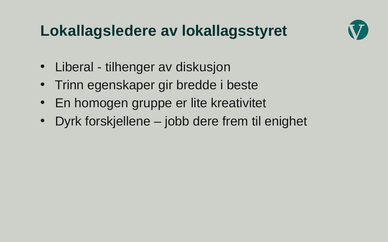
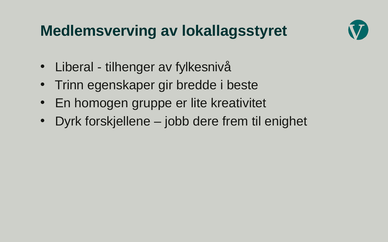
Lokallagsledere: Lokallagsledere -> Medlemsverving
diskusjon: diskusjon -> fylkesnivå
